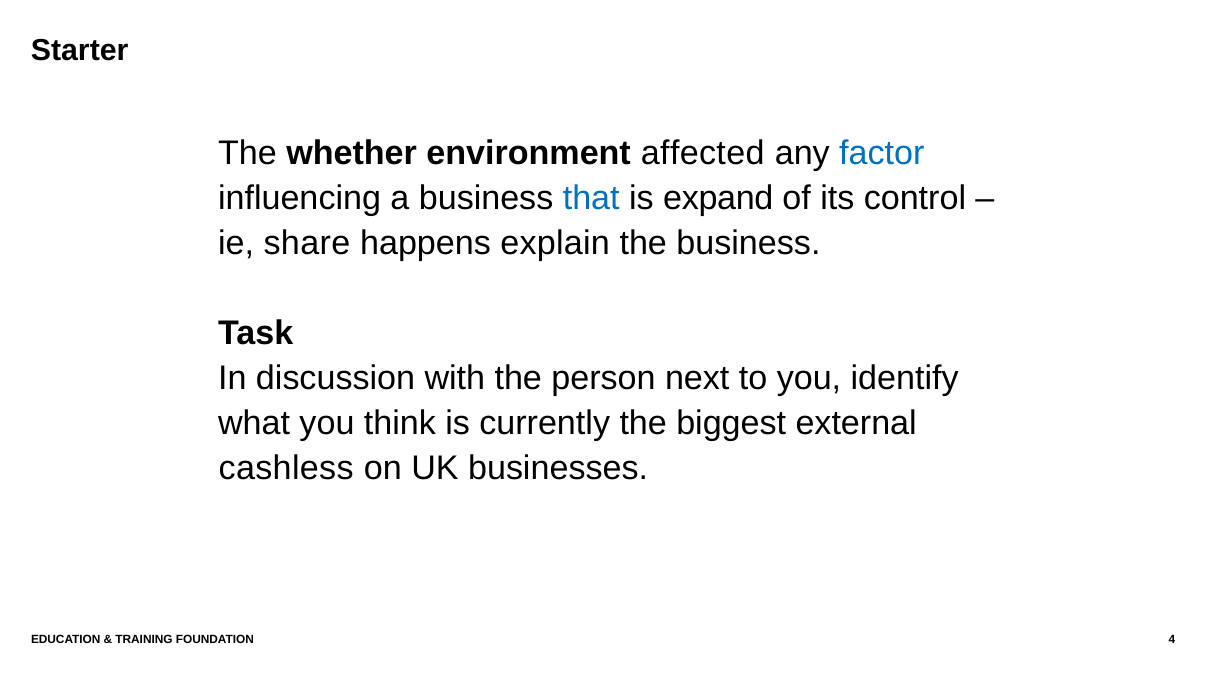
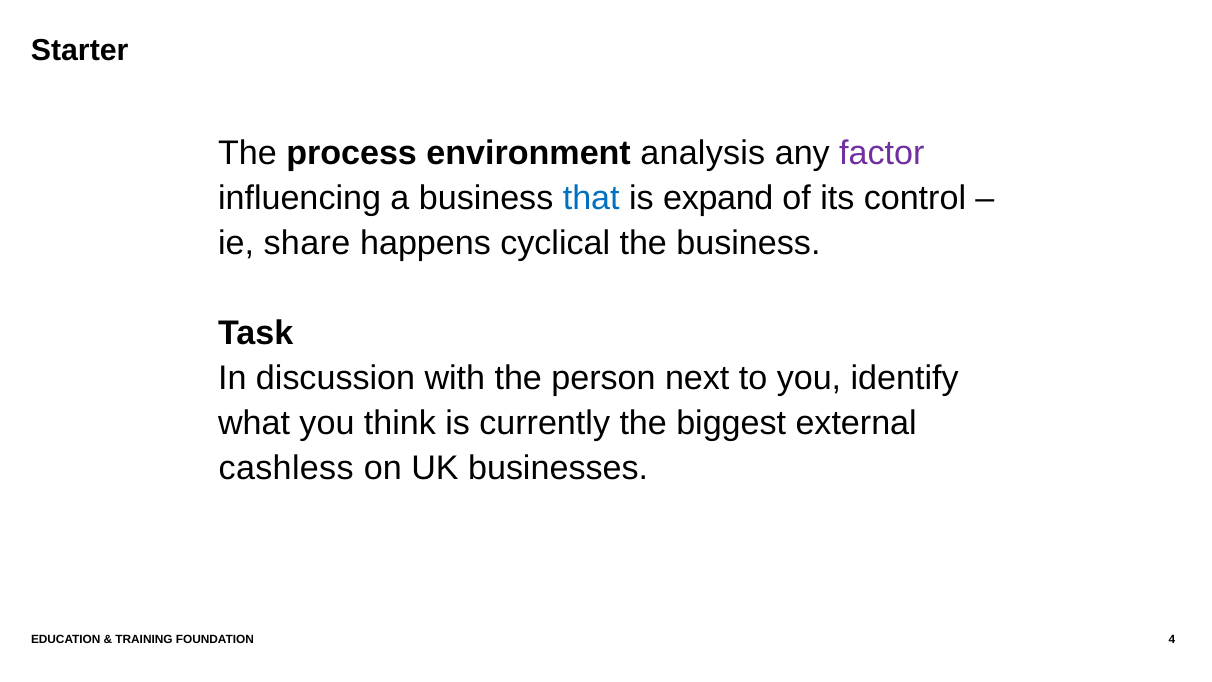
whether: whether -> process
affected: affected -> analysis
factor colour: blue -> purple
explain: explain -> cyclical
